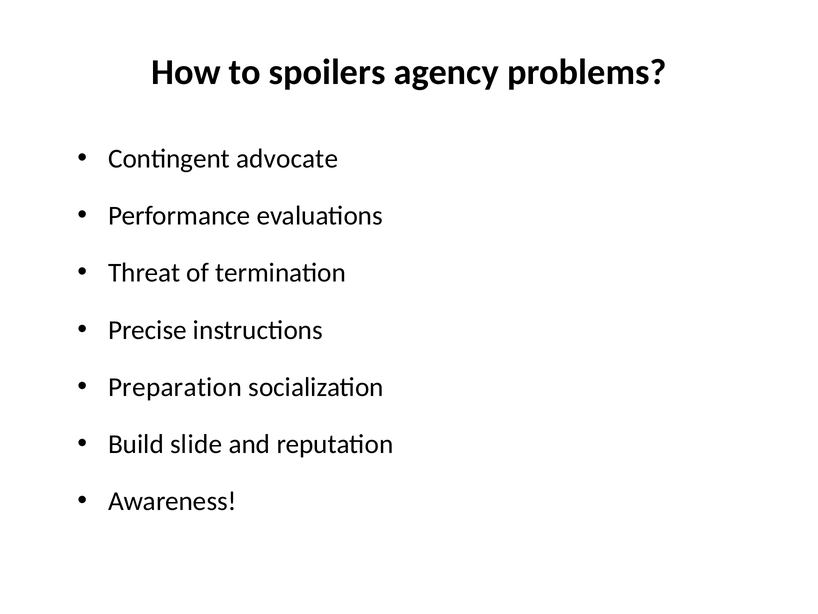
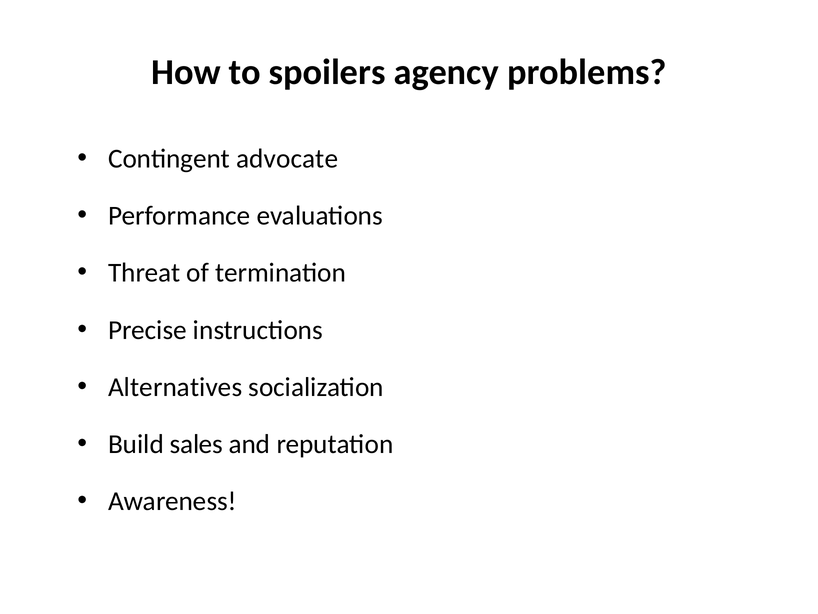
Preparation: Preparation -> Alternatives
slide: slide -> sales
